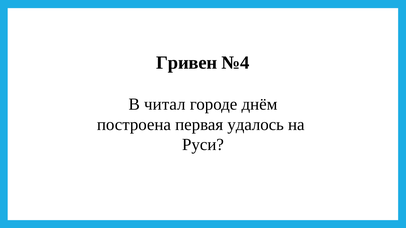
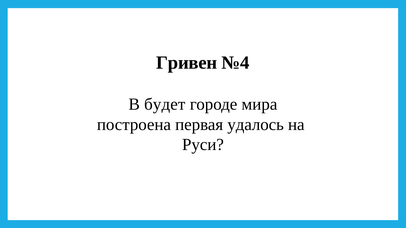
читал: читал -> будет
днём: днём -> мира
